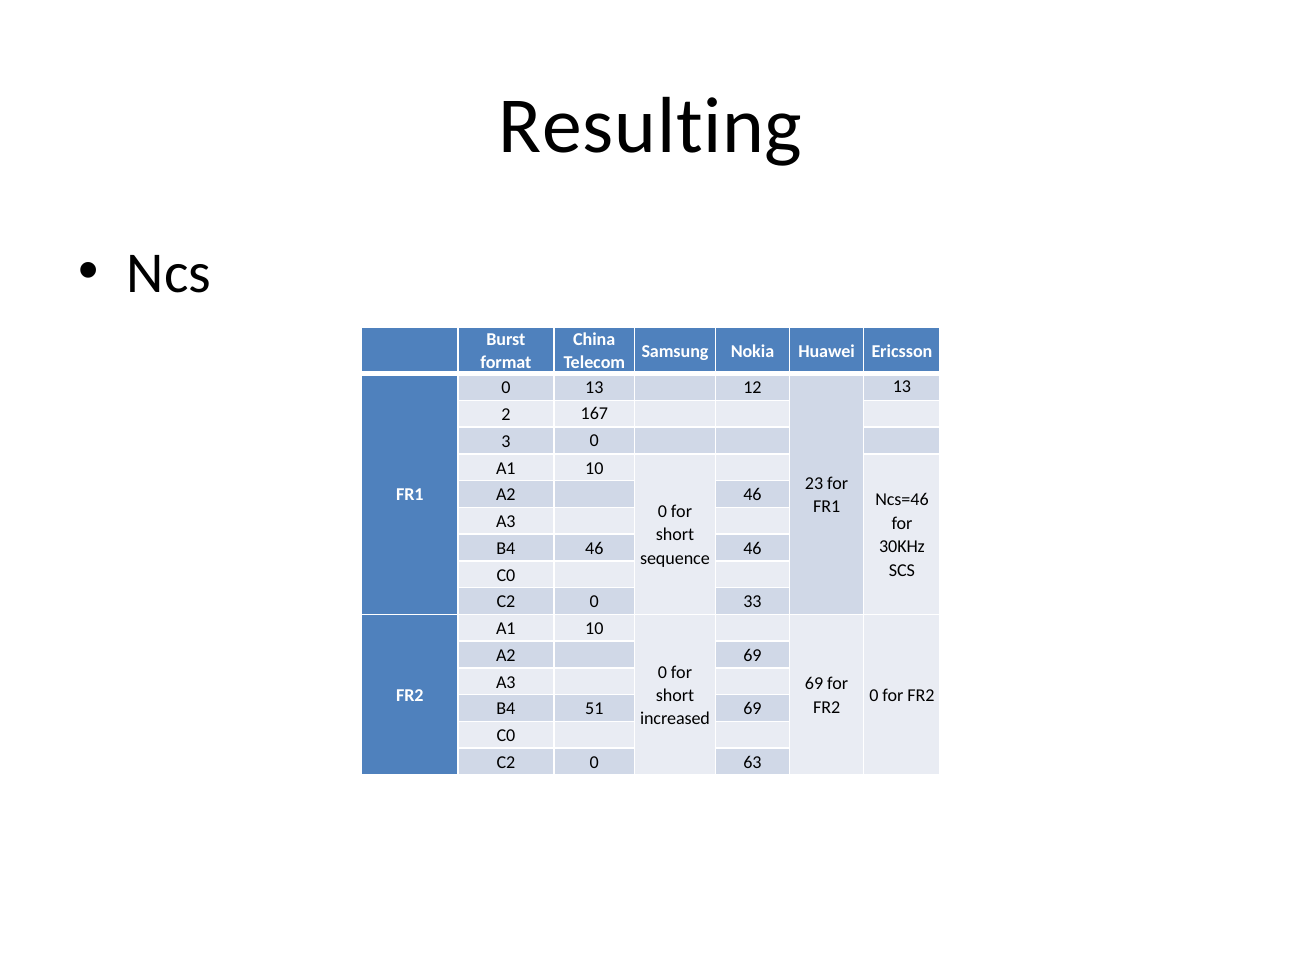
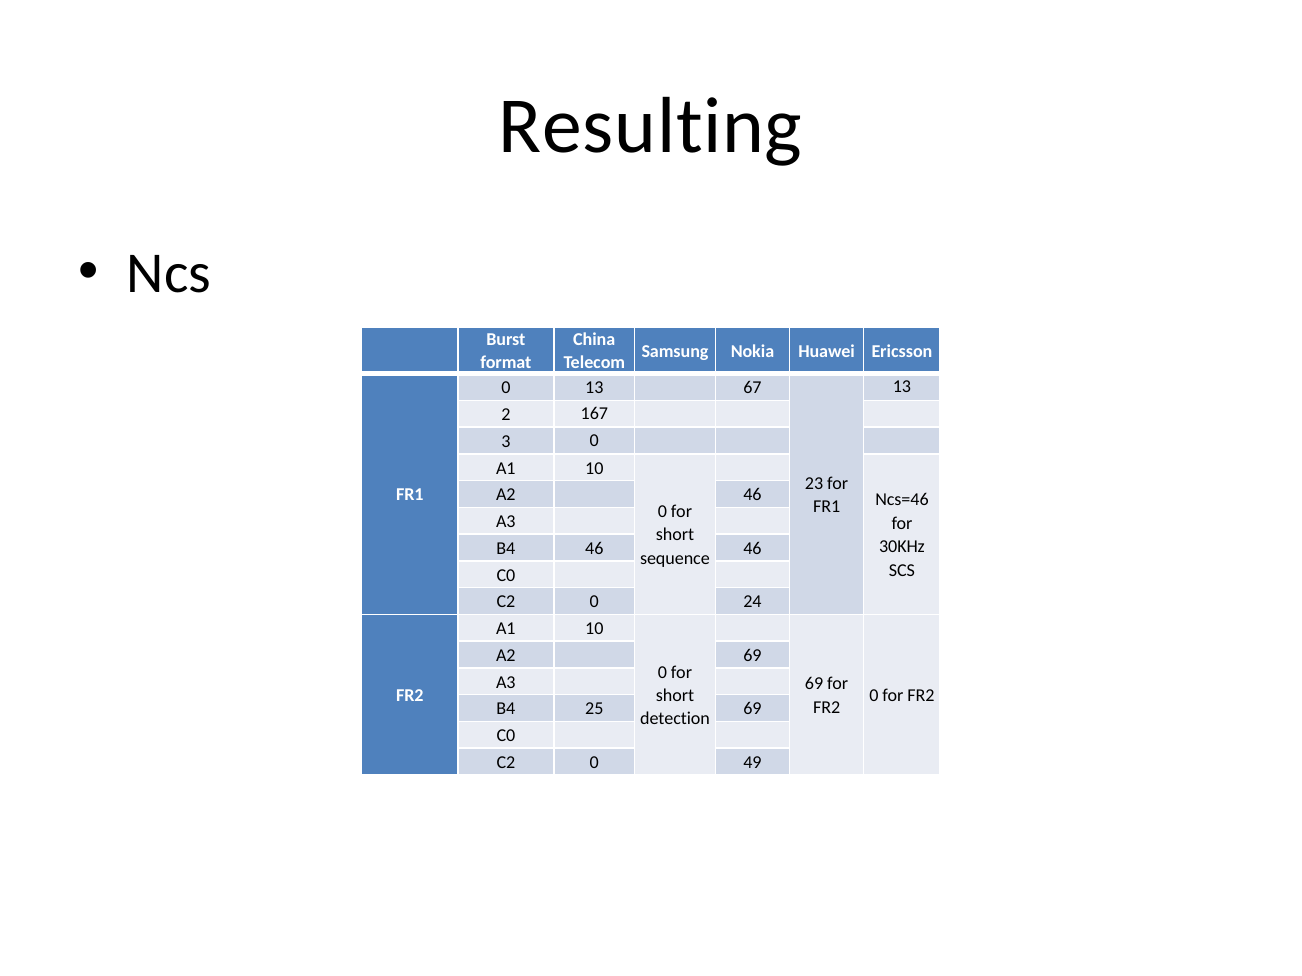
12: 12 -> 67
33: 33 -> 24
51: 51 -> 25
increased: increased -> detection
63: 63 -> 49
